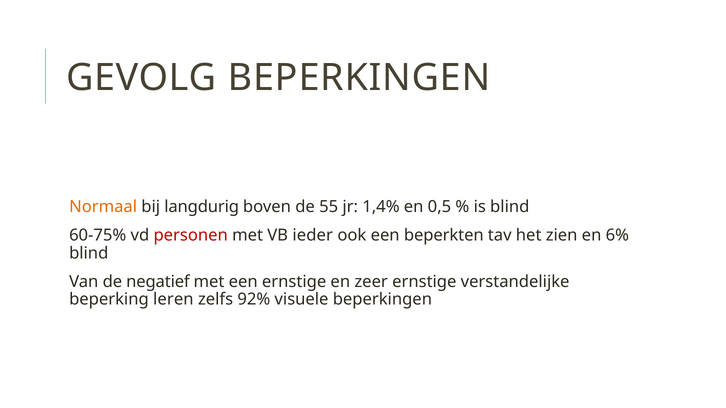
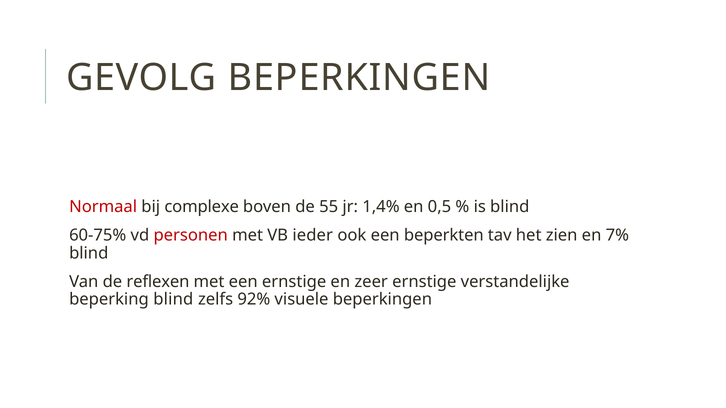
Normaal colour: orange -> red
langdurig: langdurig -> complexe
6%: 6% -> 7%
negatief: negatief -> reflexen
beperking leren: leren -> blind
